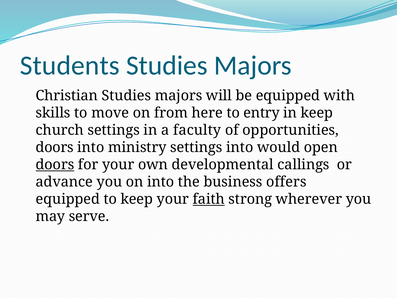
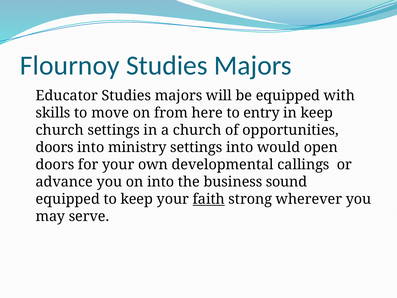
Students: Students -> Flournoy
Christian: Christian -> Educator
a faculty: faculty -> church
doors at (55, 165) underline: present -> none
offers: offers -> sound
